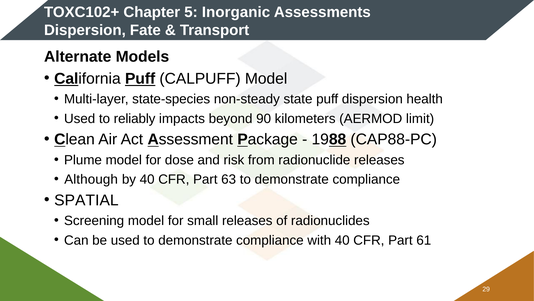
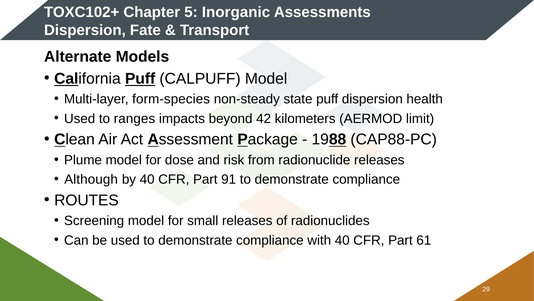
state-species: state-species -> form-species
reliably: reliably -> ranges
90: 90 -> 42
63: 63 -> 91
SPATIAL: SPATIAL -> ROUTES
